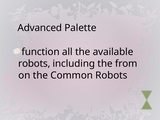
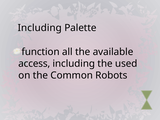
Advanced at (40, 28): Advanced -> Including
robots at (34, 64): robots -> access
from: from -> used
